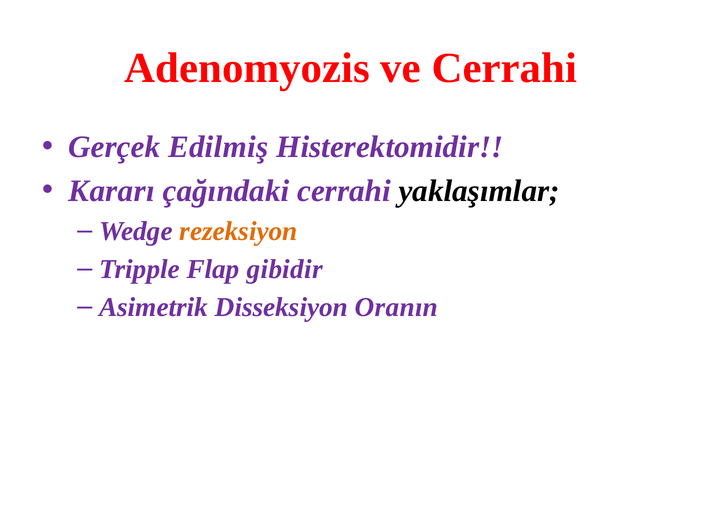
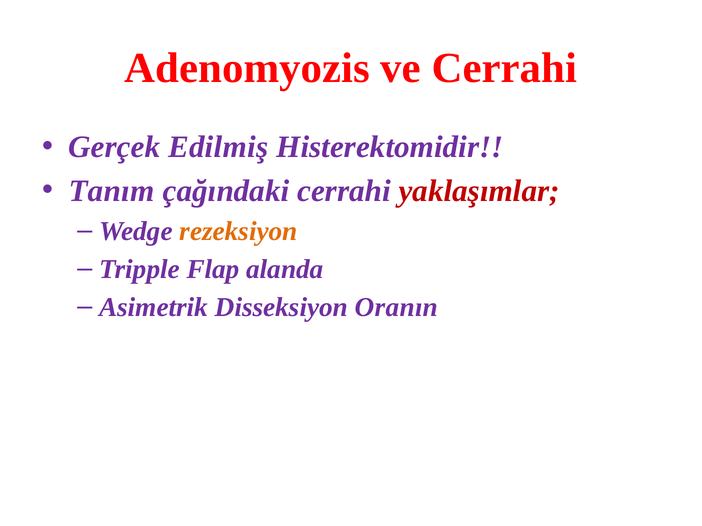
Kararı: Kararı -> Tanım
yaklaşımlar colour: black -> red
gibidir: gibidir -> alanda
